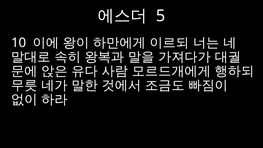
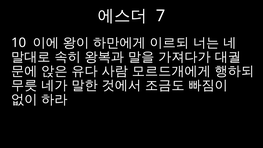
5: 5 -> 7
